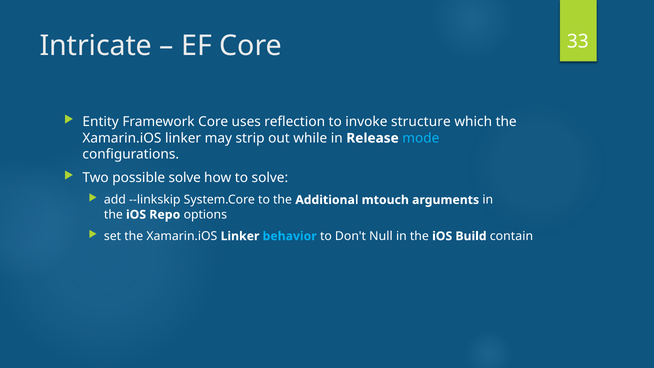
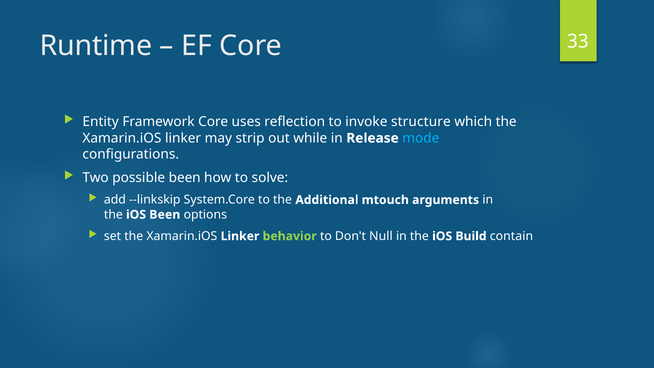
Intricate: Intricate -> Runtime
possible solve: solve -> been
iOS Repo: Repo -> Been
behavior colour: light blue -> light green
